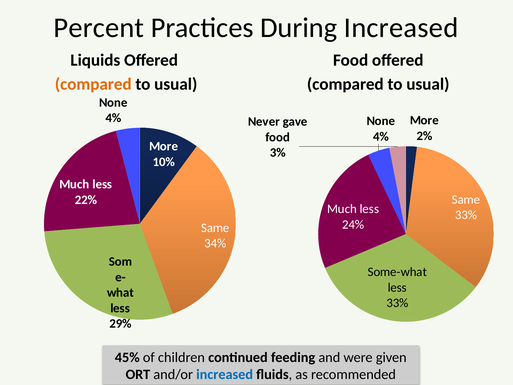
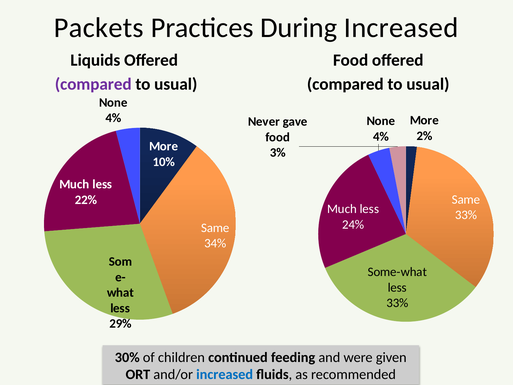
Percent: Percent -> Packets
compared at (93, 84) colour: orange -> purple
45%: 45% -> 30%
